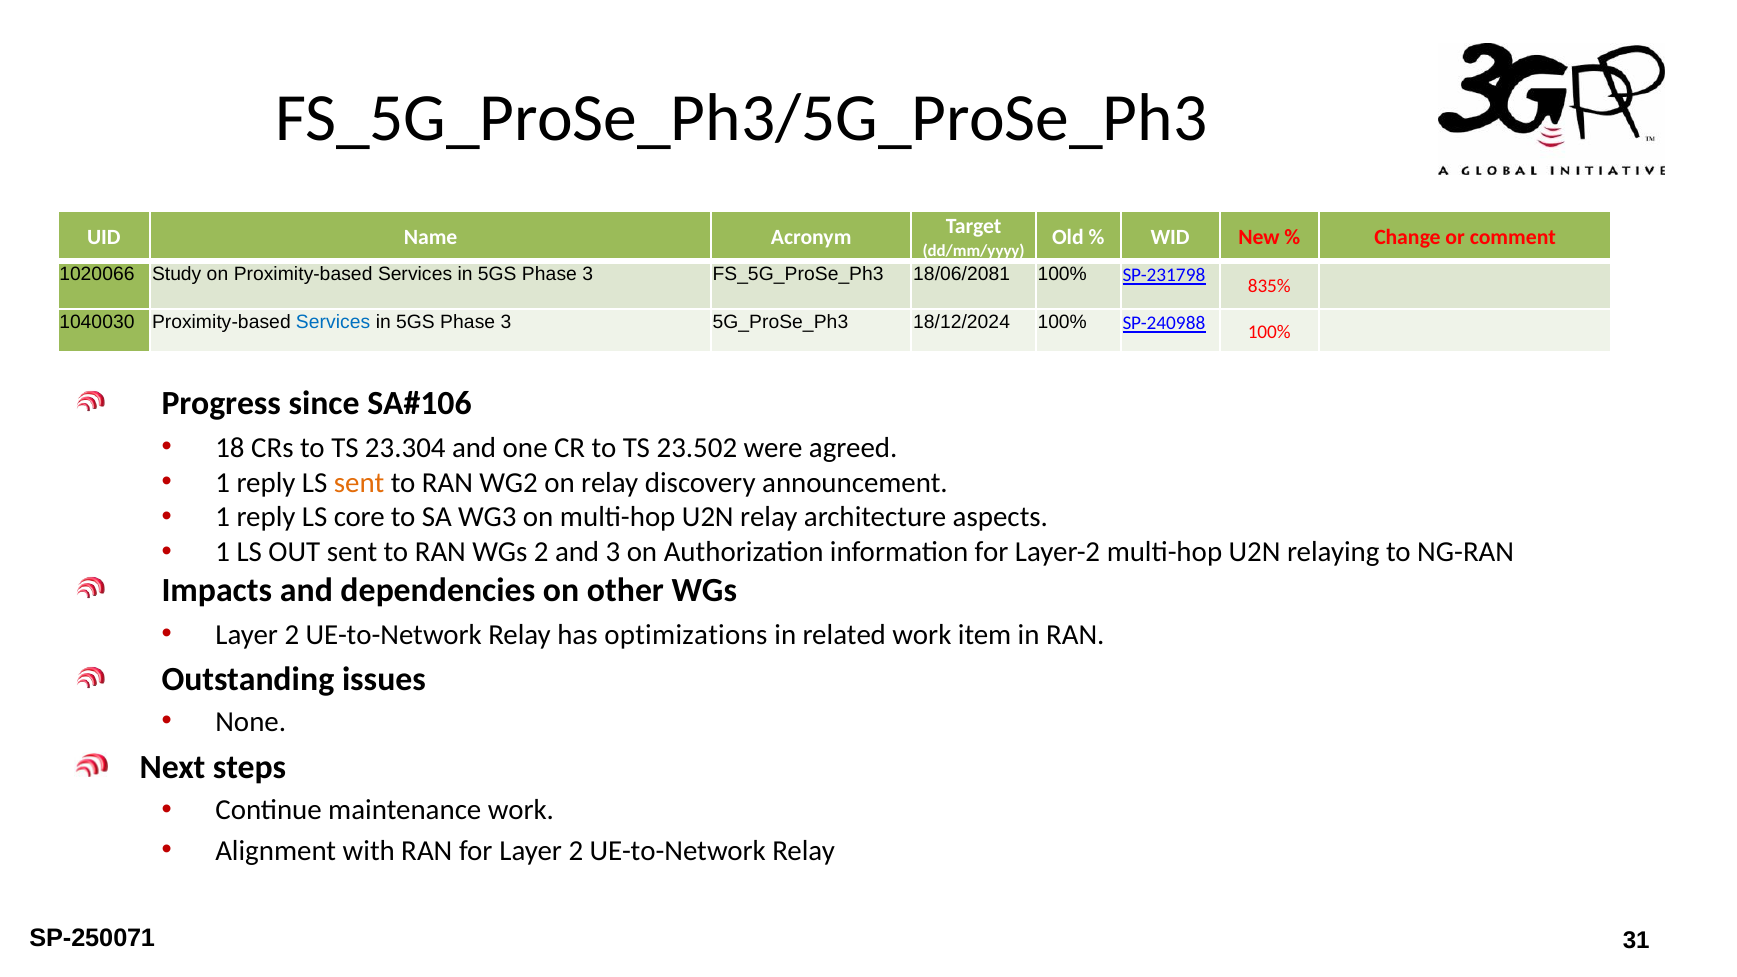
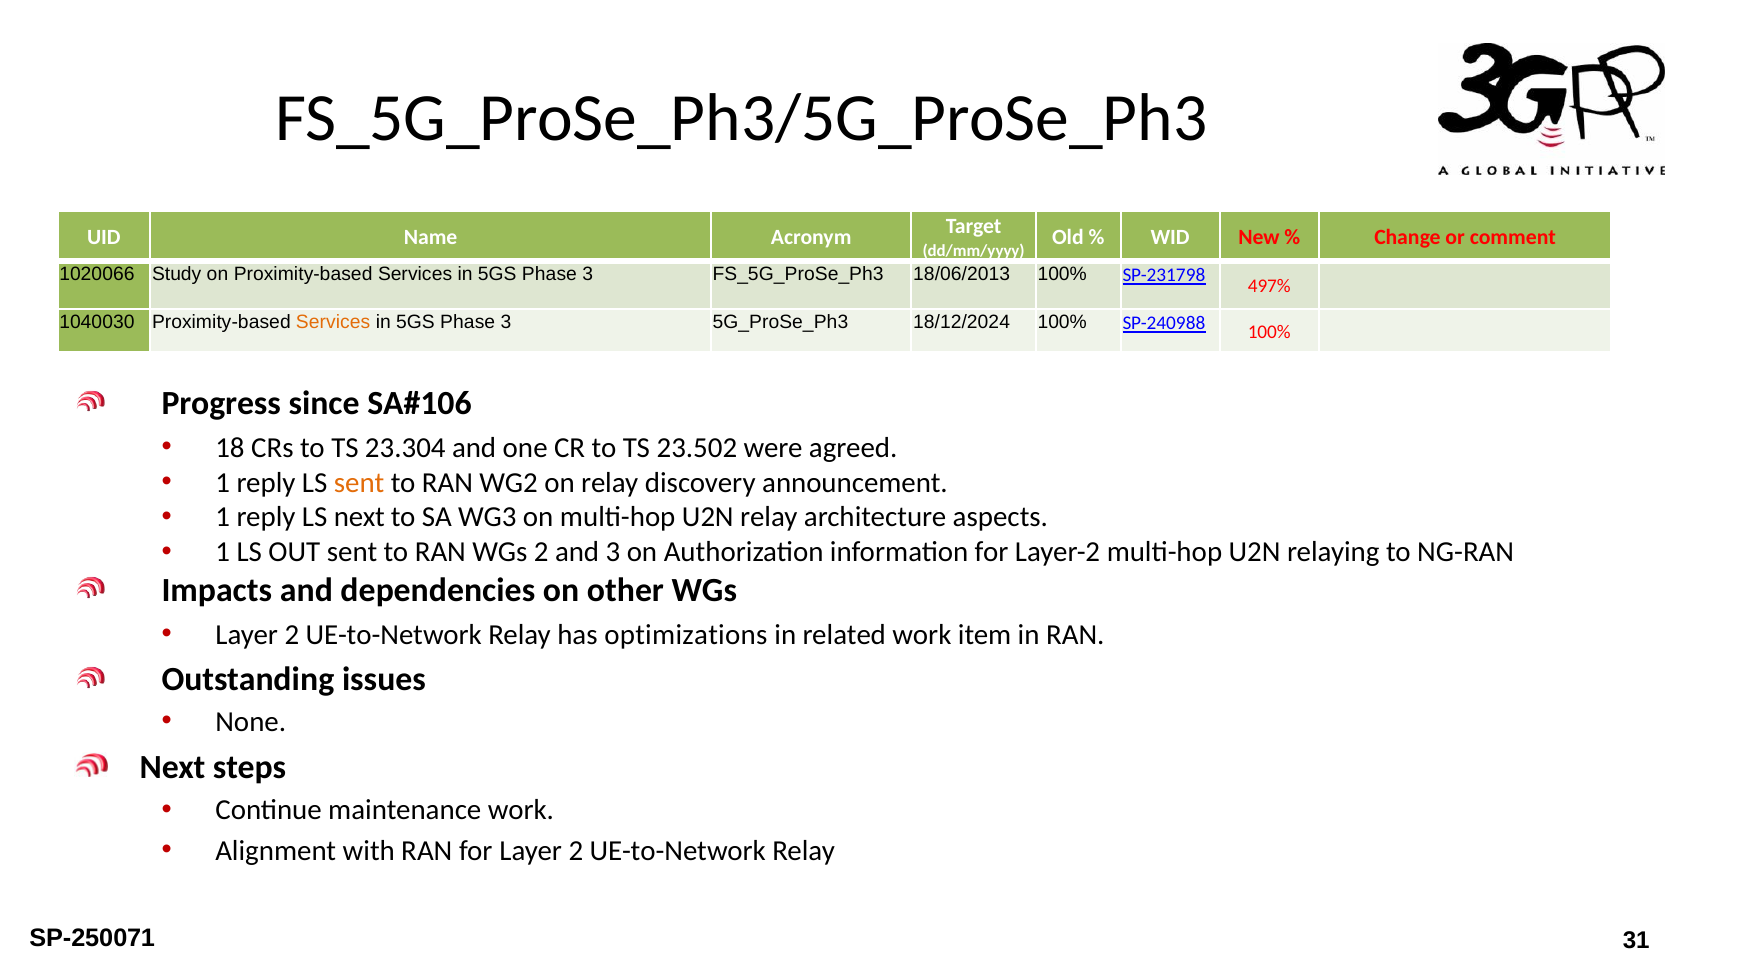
18/06/2081: 18/06/2081 -> 18/06/2013
835%: 835% -> 497%
Services at (333, 322) colour: blue -> orange
LS core: core -> next
